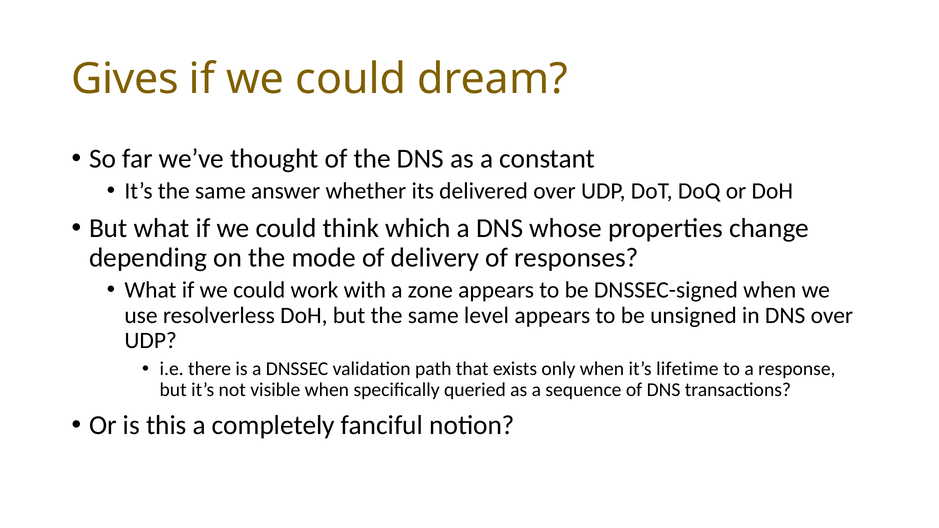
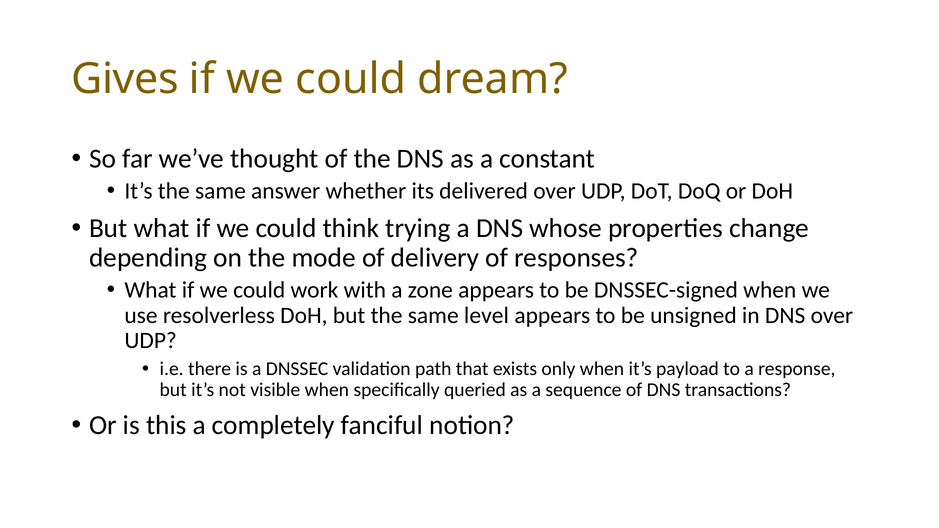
which: which -> trying
lifetime: lifetime -> payload
